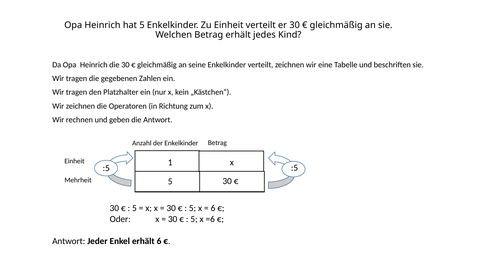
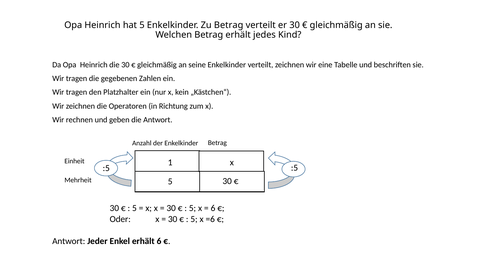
Zu Einheit: Einheit -> Betrag
